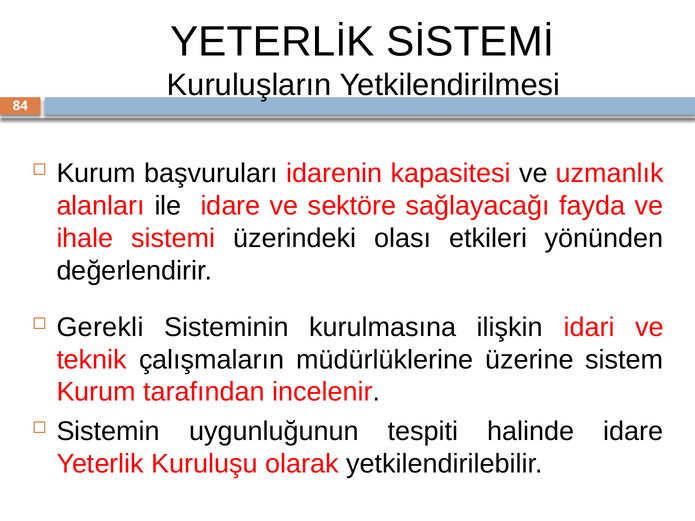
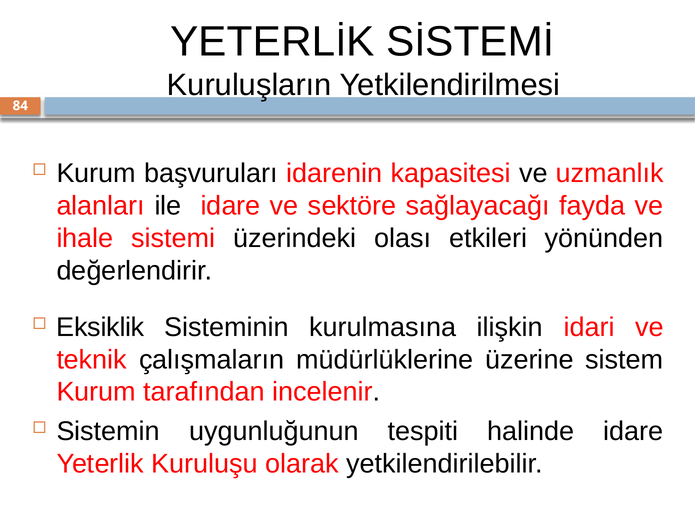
Gerekli: Gerekli -> Eksiklik
